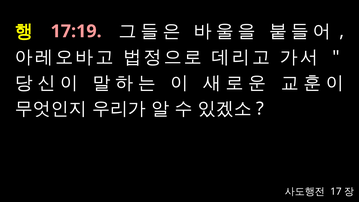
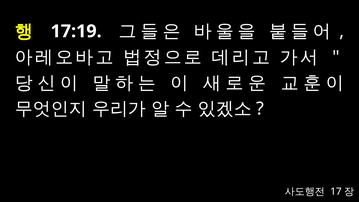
17:19 colour: pink -> white
